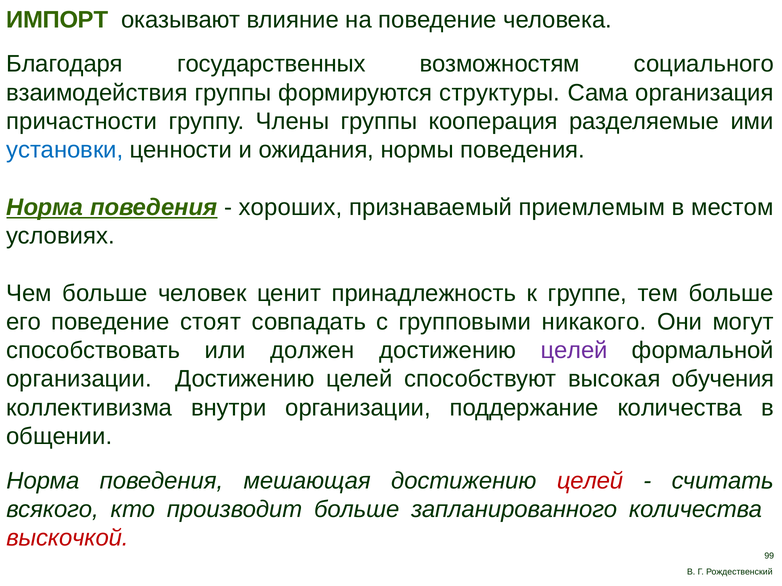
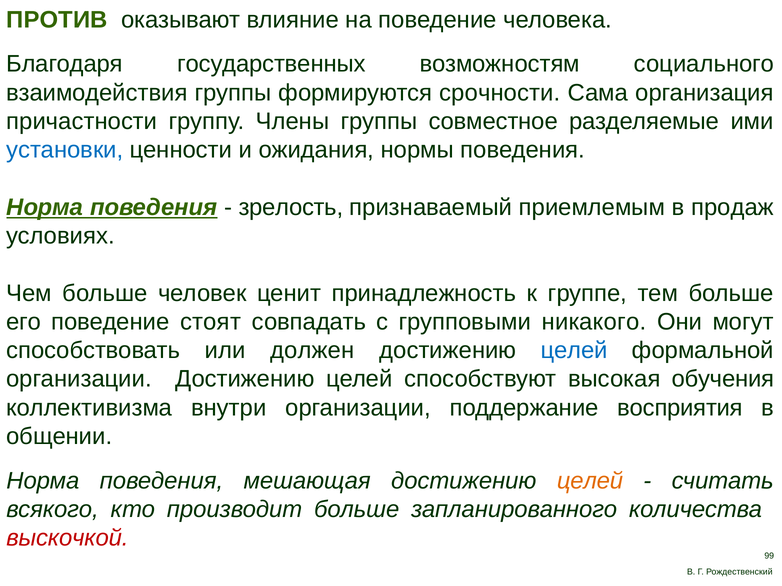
ИМПОРТ: ИМПОРТ -> ПРОТИВ
структуры: структуры -> срочности
кооперация: кооперация -> совместное
хороших: хороших -> зрелость
местом: местом -> продаж
целей at (574, 351) colour: purple -> blue
поддержание количества: количества -> восприятия
целей at (590, 481) colour: red -> orange
